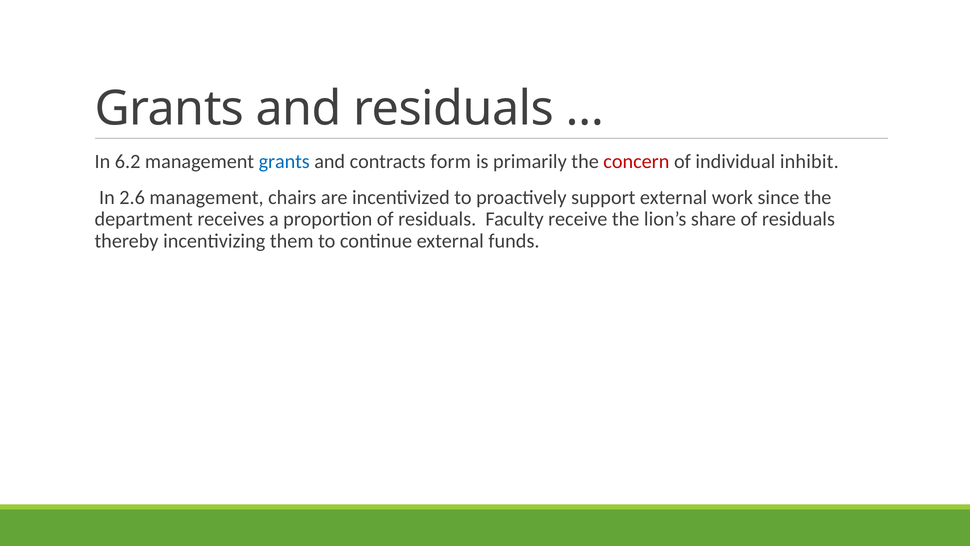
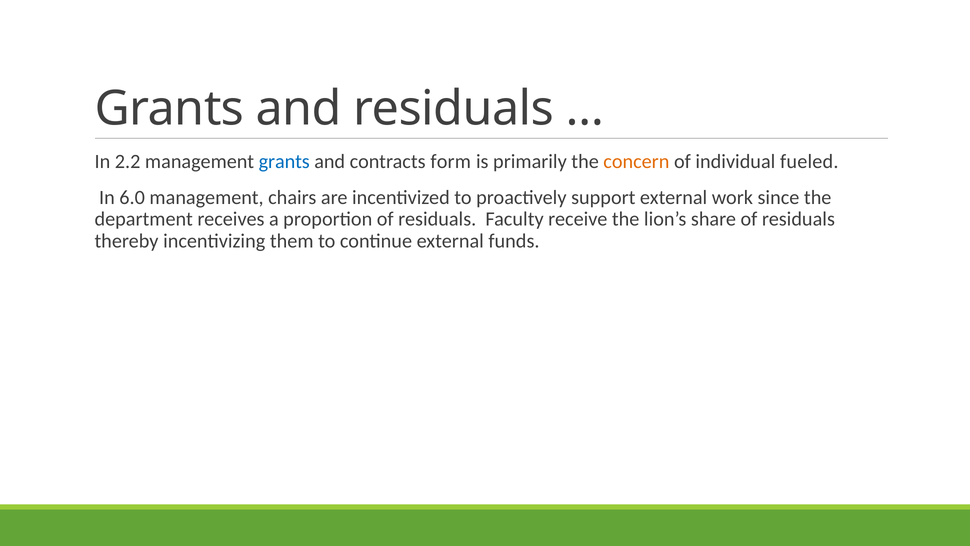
6.2: 6.2 -> 2.2
concern colour: red -> orange
inhibit: inhibit -> fueled
2.6: 2.6 -> 6.0
